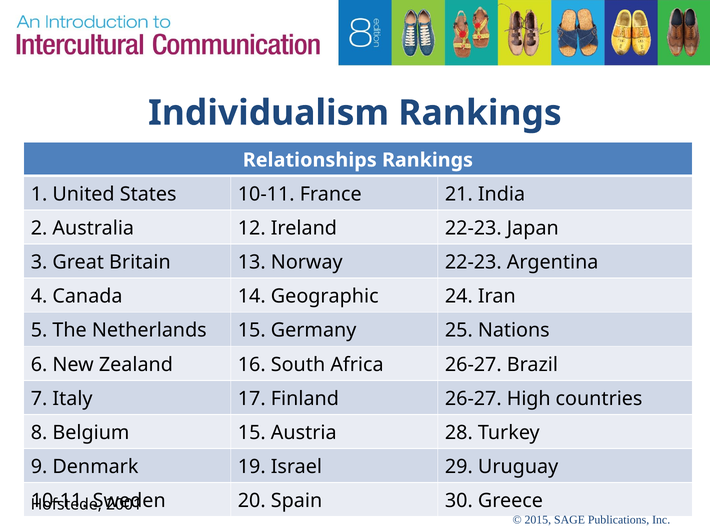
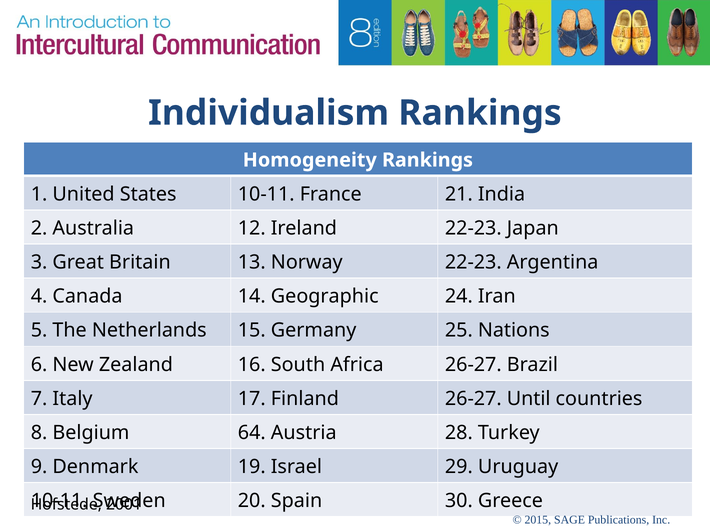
Relationships: Relationships -> Homogeneity
High: High -> Until
Belgium 15: 15 -> 64
